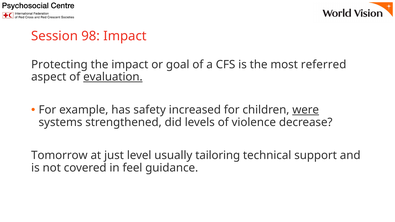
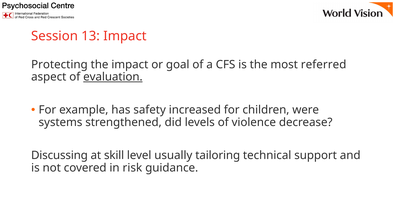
98: 98 -> 13
were underline: present -> none
Tomorrow: Tomorrow -> Discussing
just: just -> skill
feel: feel -> risk
